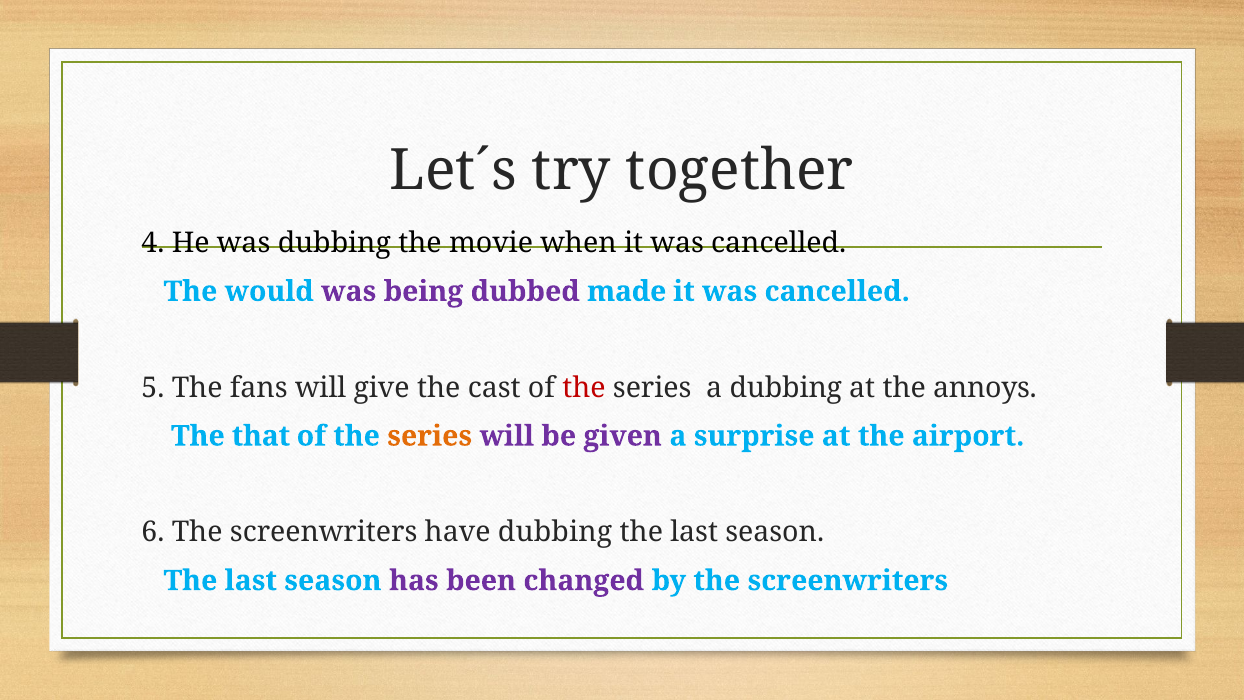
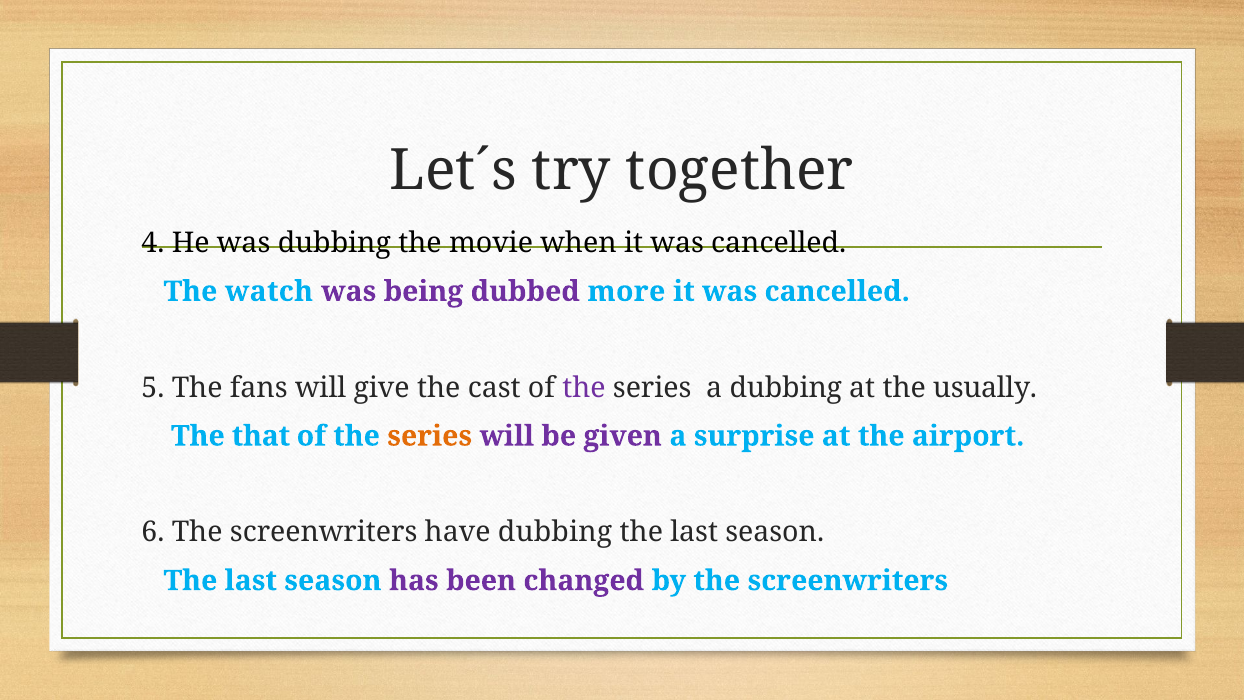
would: would -> watch
made: made -> more
the at (584, 388) colour: red -> purple
annoys: annoys -> usually
